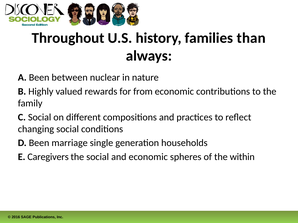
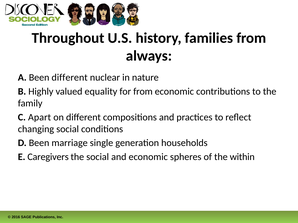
families than: than -> from
Been between: between -> different
rewards: rewards -> equality
C Social: Social -> Apart
